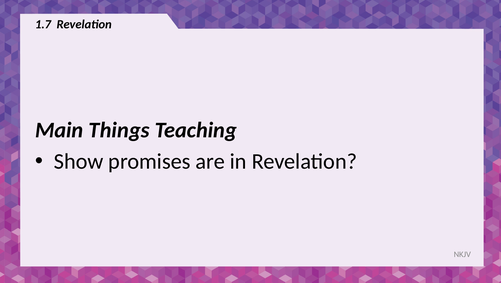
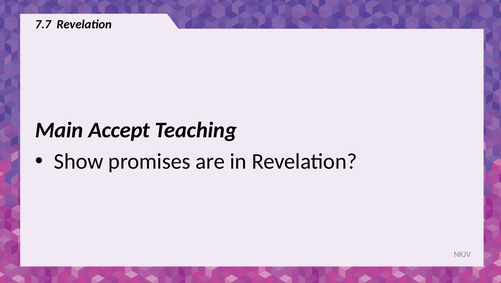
1.7: 1.7 -> 7.7
Things: Things -> Accept
